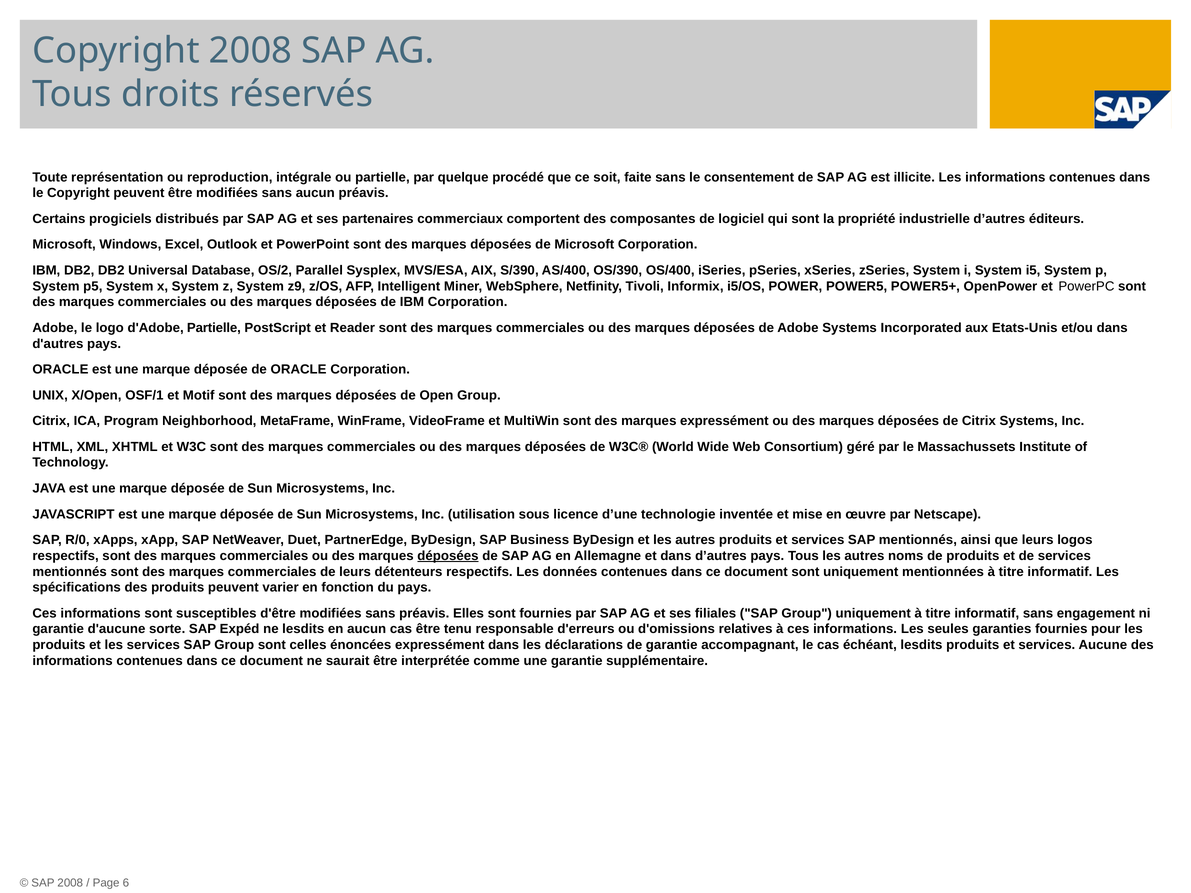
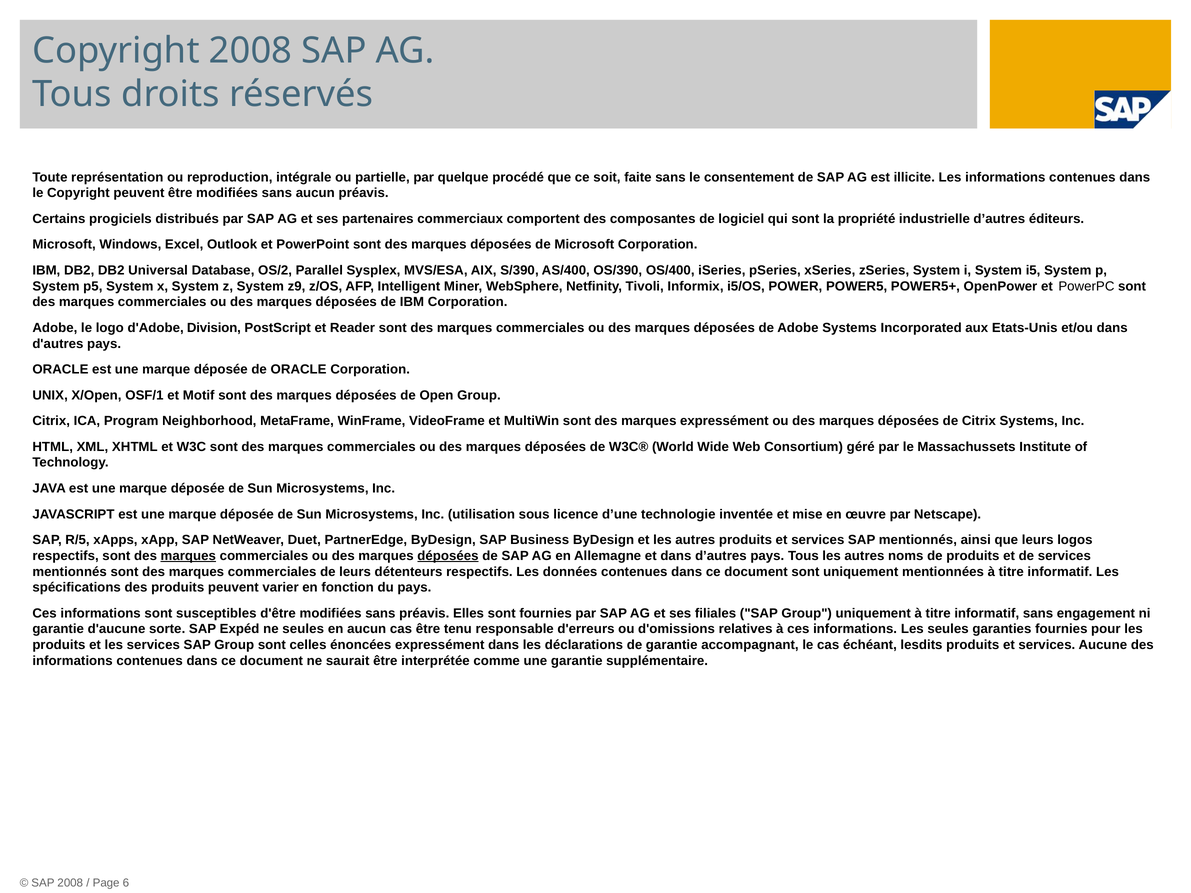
d'Adobe Partielle: Partielle -> Division
R/0: R/0 -> R/5
marques at (188, 556) underline: none -> present
ne lesdits: lesdits -> seules
